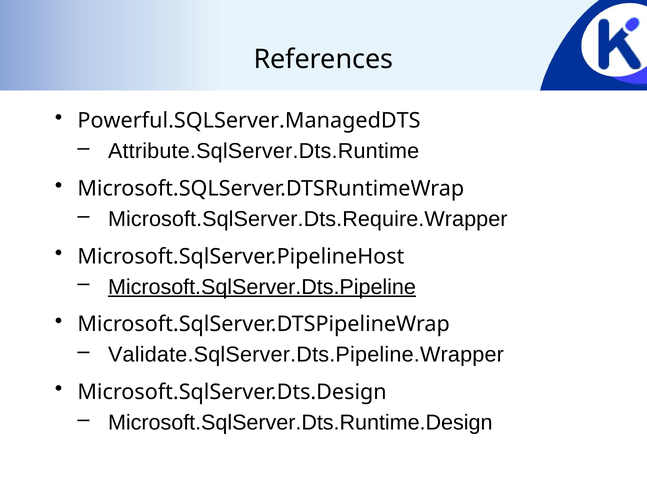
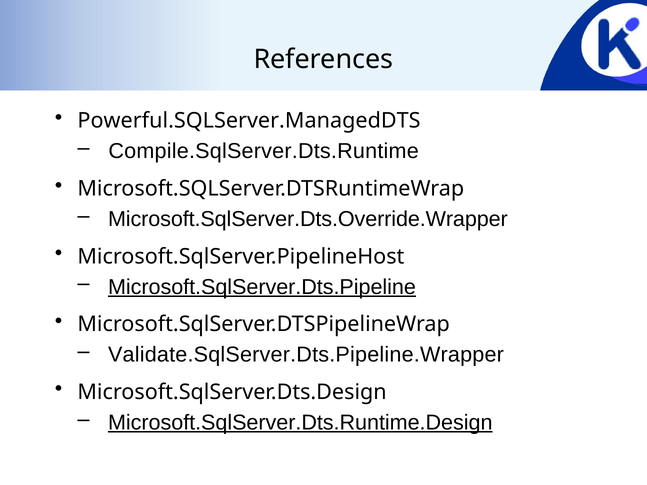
Attribute.SqlServer.Dts.Runtime: Attribute.SqlServer.Dts.Runtime -> Compile.SqlServer.Dts.Runtime
Microsoft.SqlServer.Dts.Require.Wrapper: Microsoft.SqlServer.Dts.Require.Wrapper -> Microsoft.SqlServer.Dts.Override.Wrapper
Microsoft.SqlServer.Dts.Runtime.Design underline: none -> present
